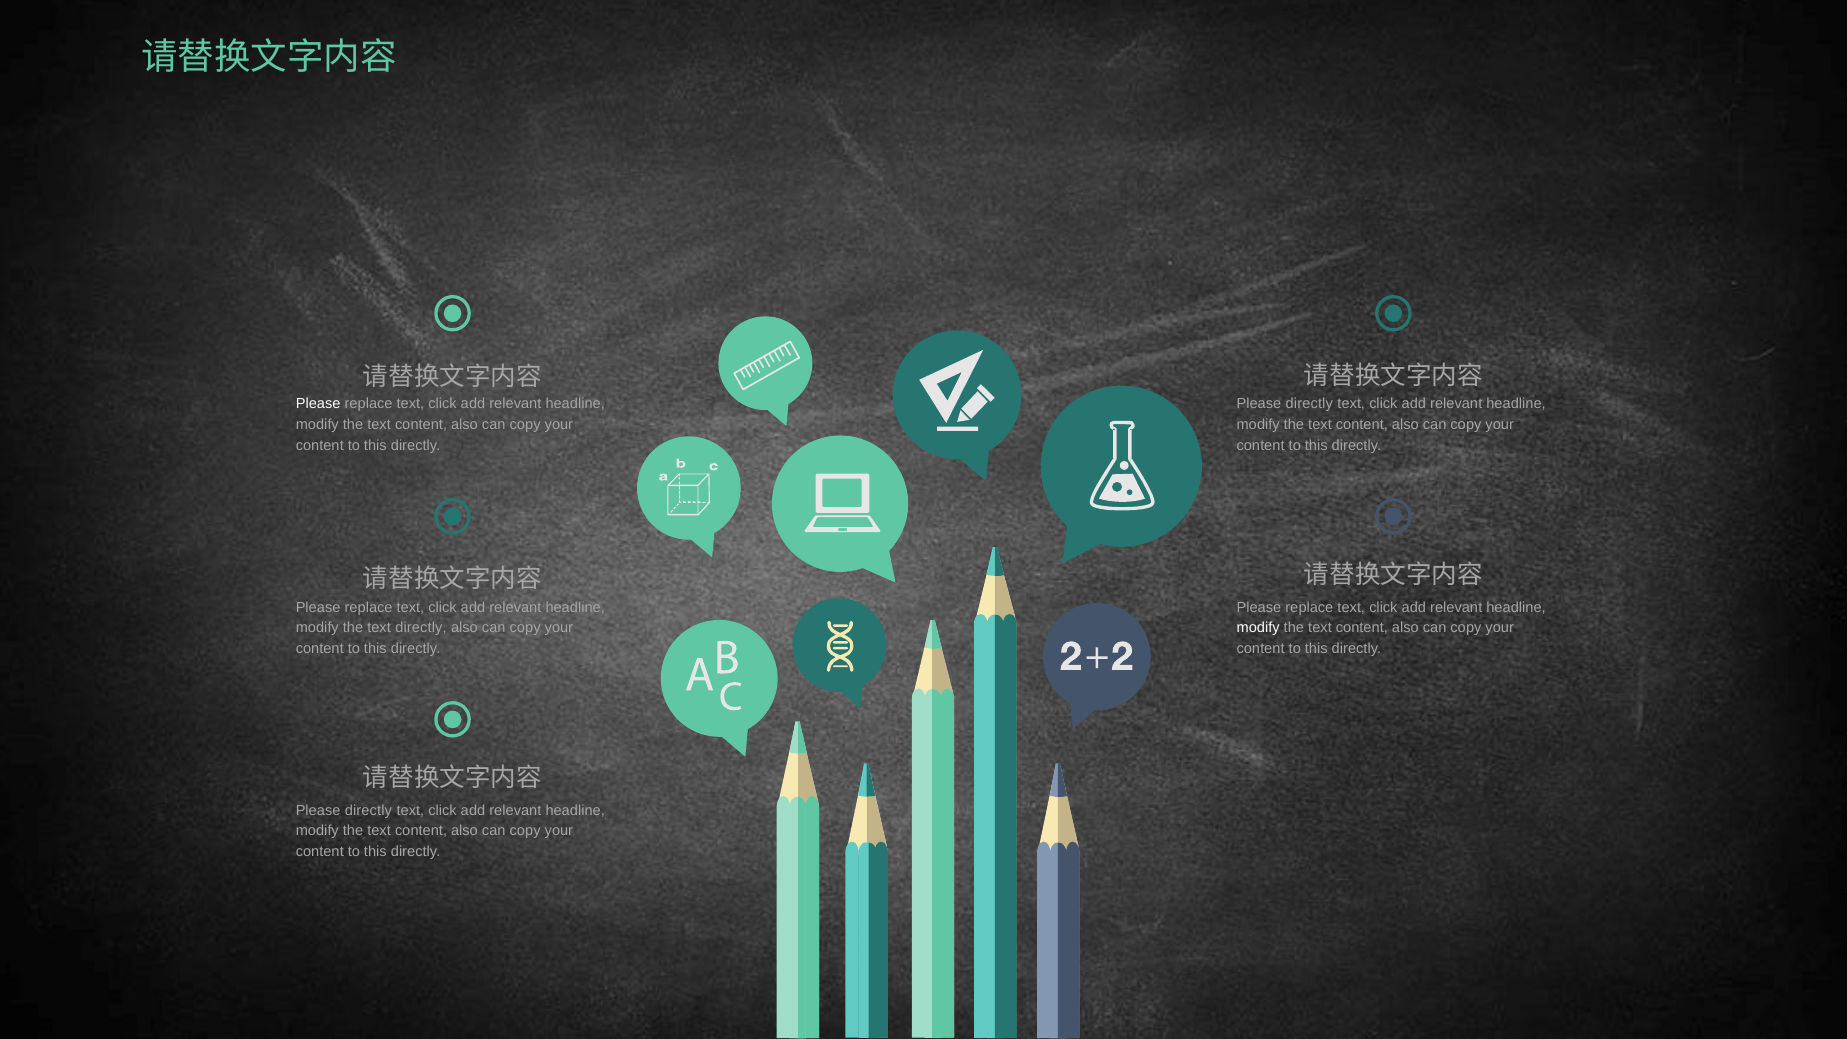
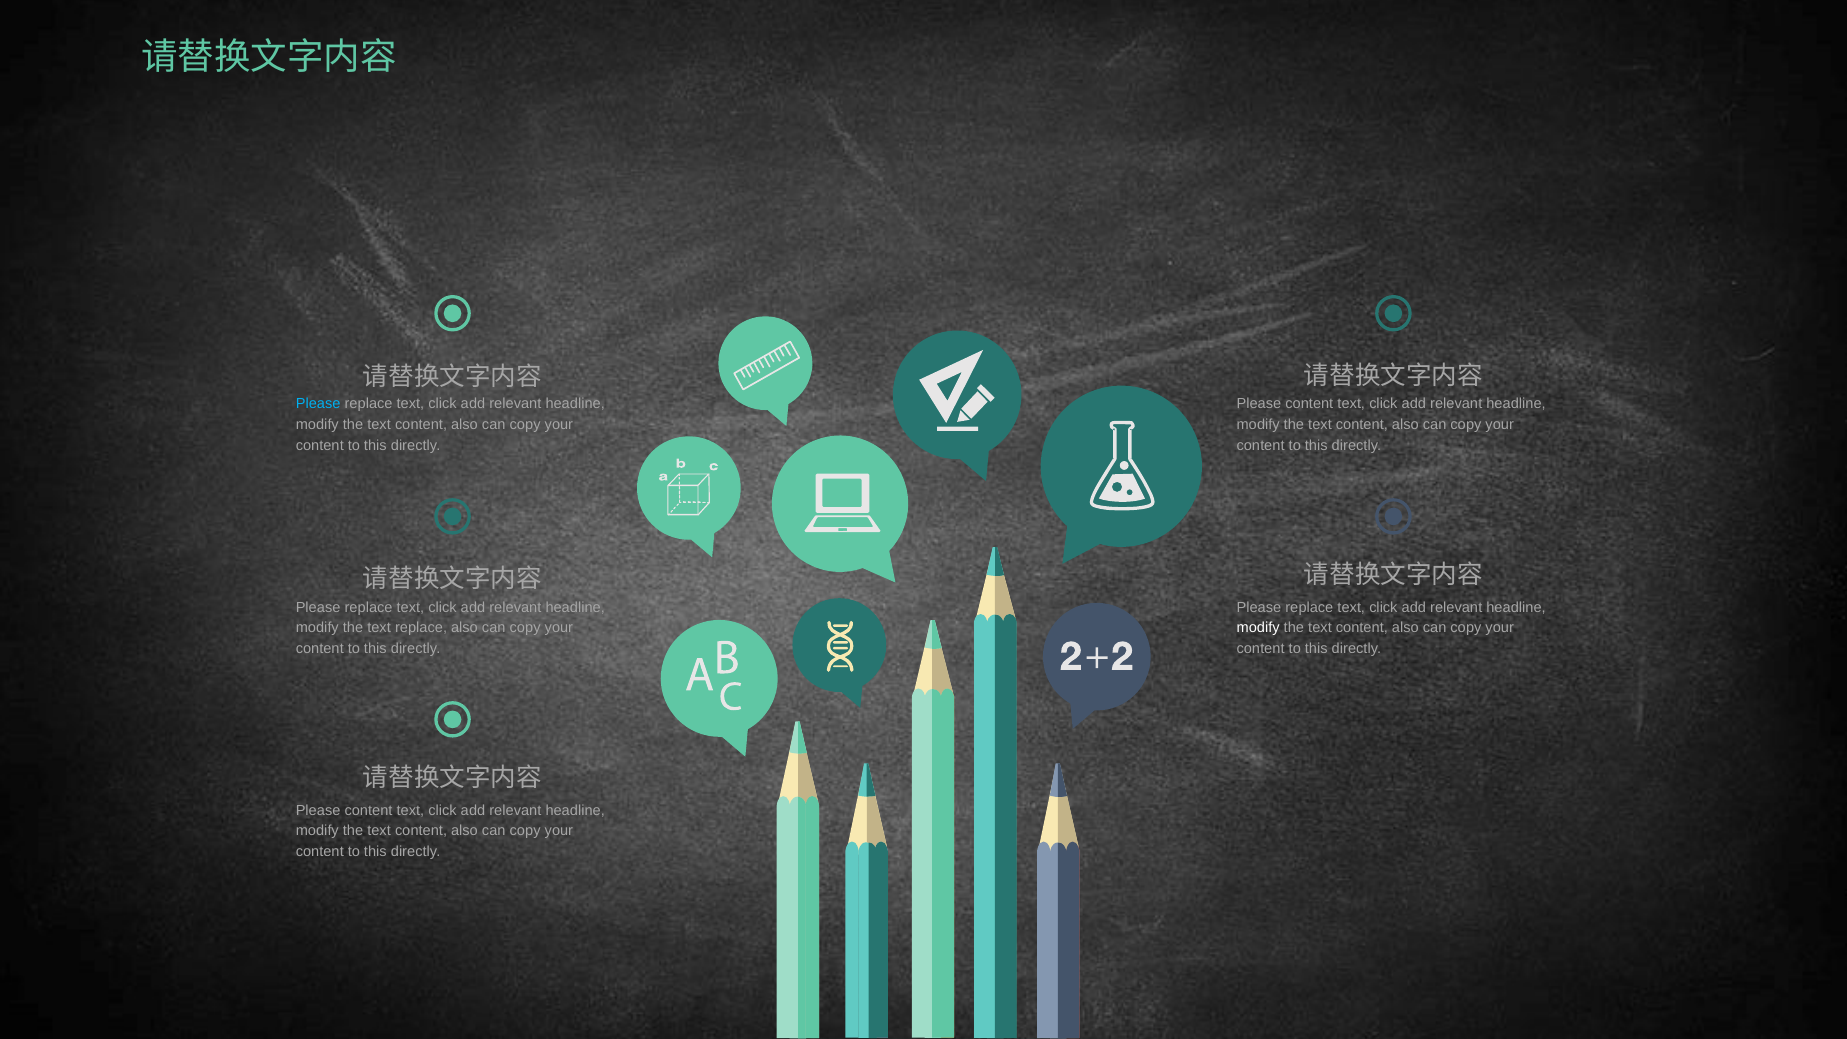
Please at (318, 404) colour: white -> light blue
directly at (1309, 404): directly -> content
text directly: directly -> replace
directly at (368, 810): directly -> content
